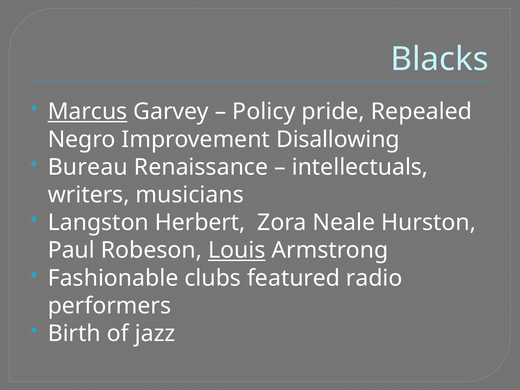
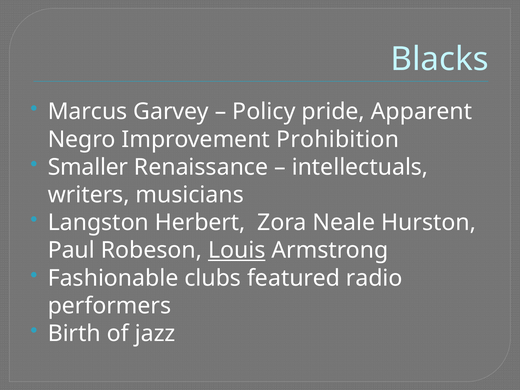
Marcus underline: present -> none
Repealed: Repealed -> Apparent
Disallowing: Disallowing -> Prohibition
Bureau: Bureau -> Smaller
